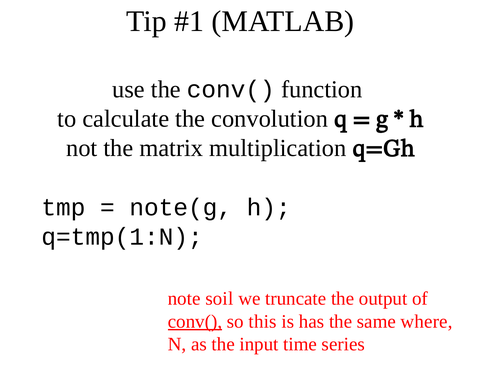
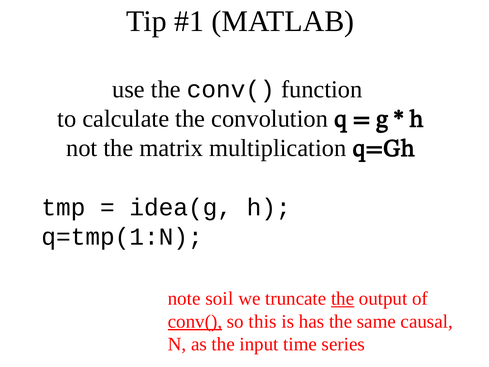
note(g: note(g -> idea(g
the at (343, 298) underline: none -> present
where: where -> causal
